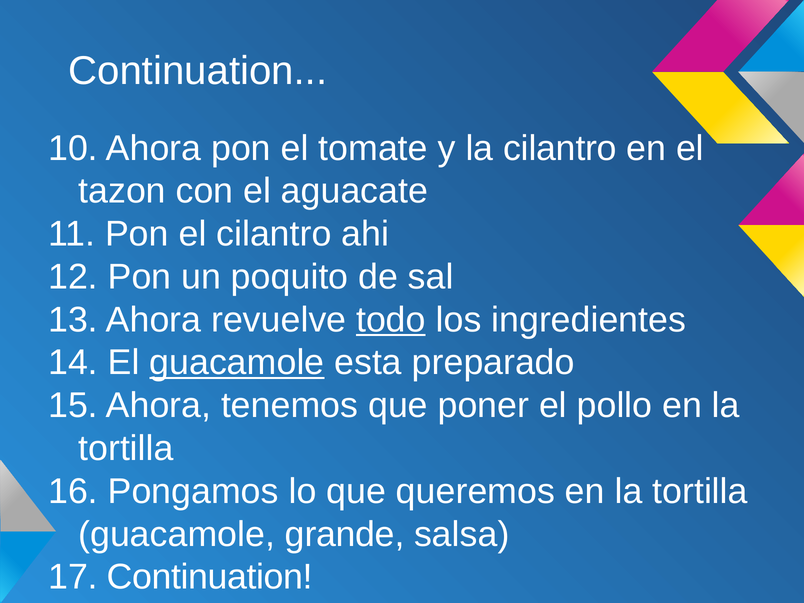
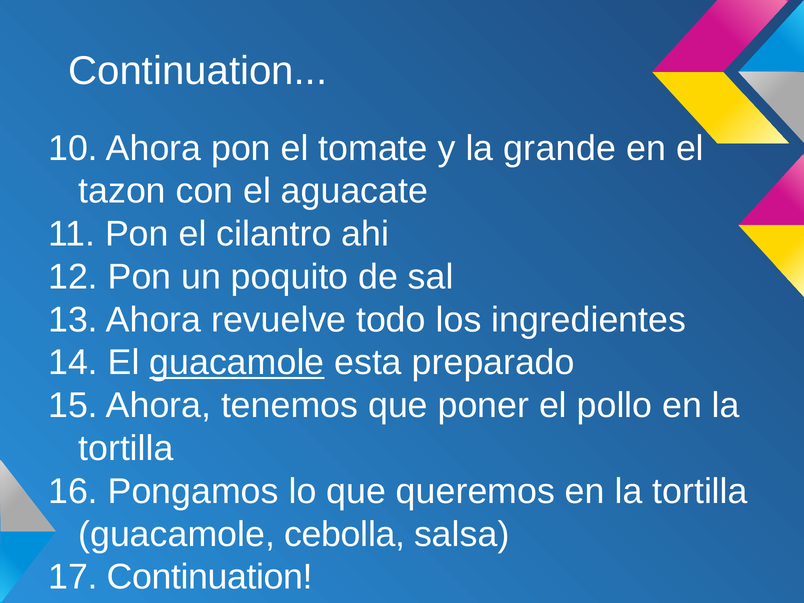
la cilantro: cilantro -> grande
todo underline: present -> none
grande: grande -> cebolla
